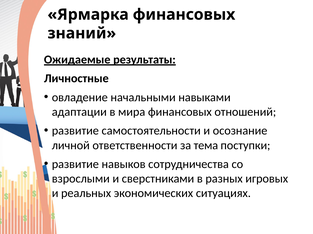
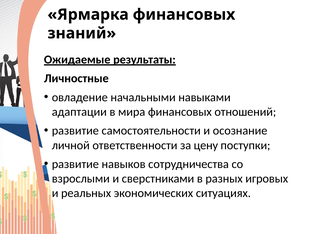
тема: тема -> цену
